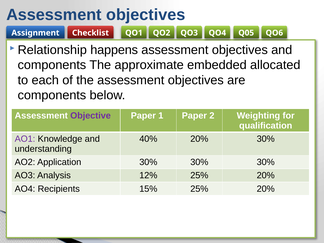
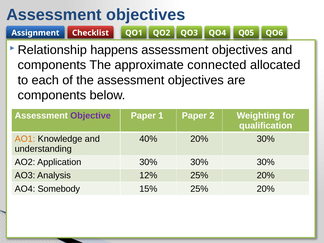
embedded: embedded -> connected
AO1 colour: purple -> orange
Recipients: Recipients -> Somebody
